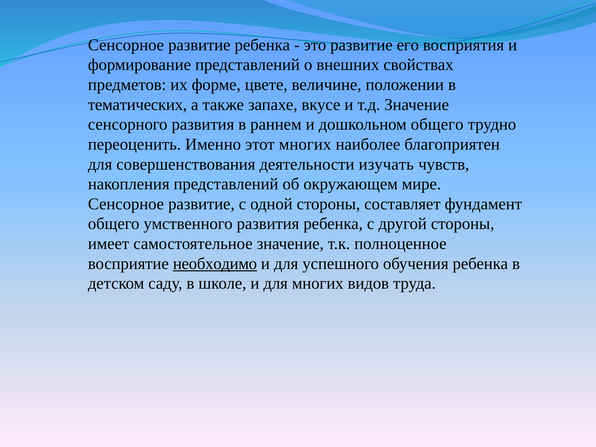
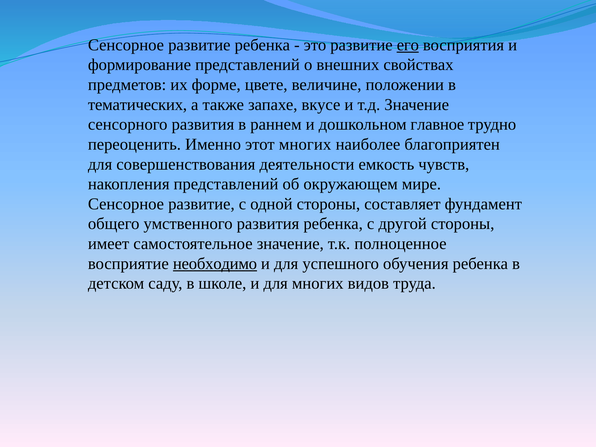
его underline: none -> present
дошкольном общего: общего -> главное
изучать: изучать -> емкость
